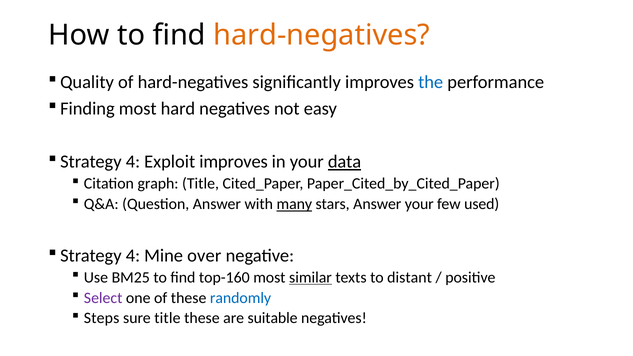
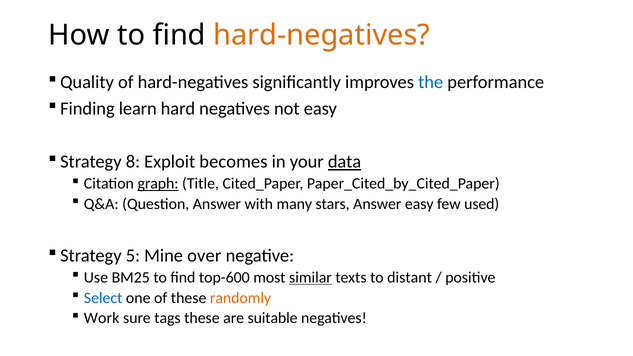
Finding most: most -> learn
4 at (133, 162): 4 -> 8
Exploit improves: improves -> becomes
graph underline: none -> present
many underline: present -> none
Answer your: your -> easy
4 at (133, 256): 4 -> 5
top-160: top-160 -> top-600
Select colour: purple -> blue
randomly colour: blue -> orange
Steps: Steps -> Work
sure title: title -> tags
